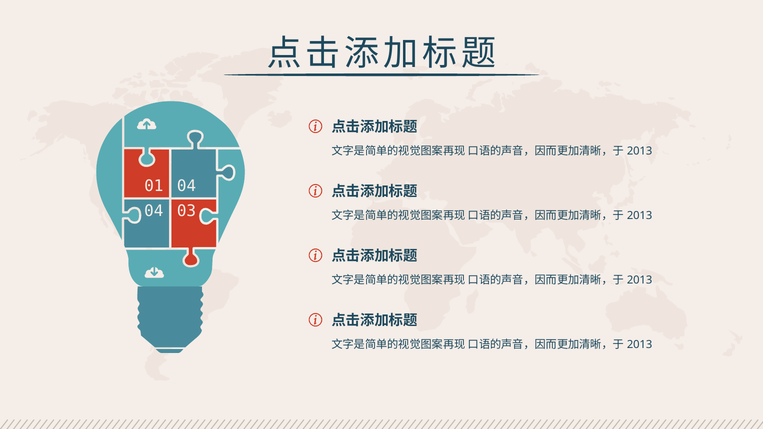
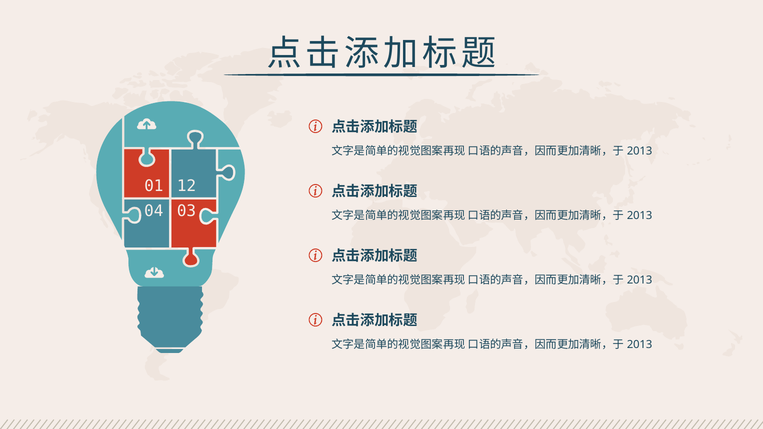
01 04: 04 -> 12
